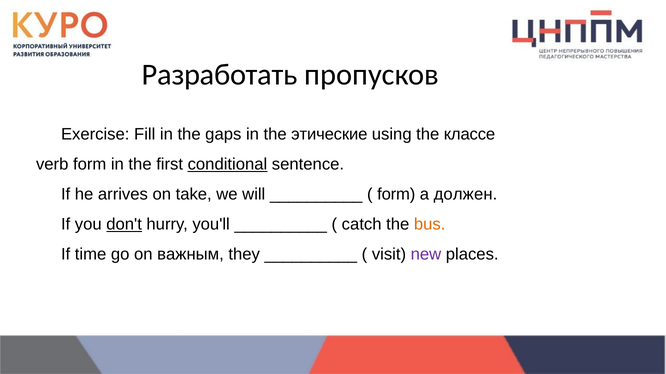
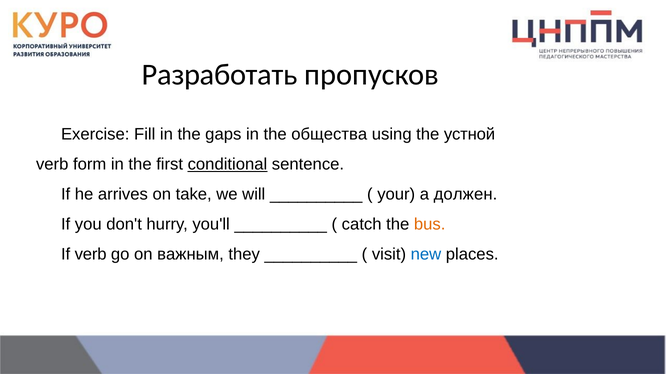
этические: этические -> общества
классе: классе -> устной
form at (396, 195): form -> your
don't underline: present -> none
If time: time -> verb
new colour: purple -> blue
